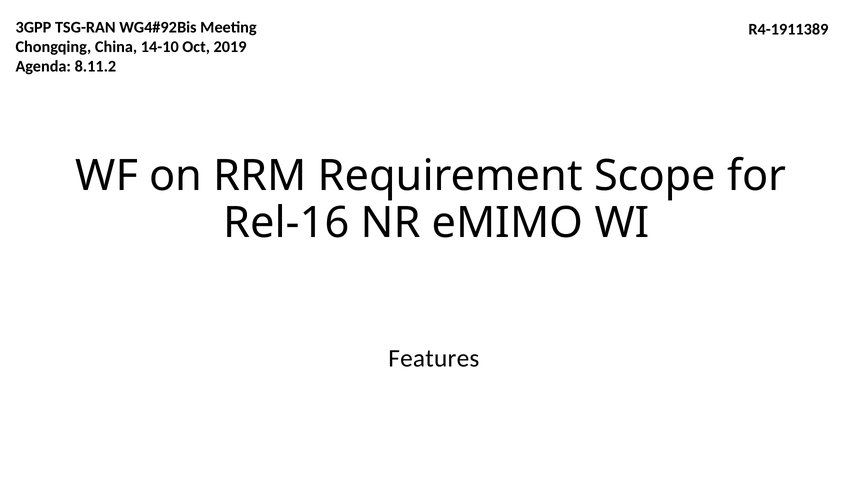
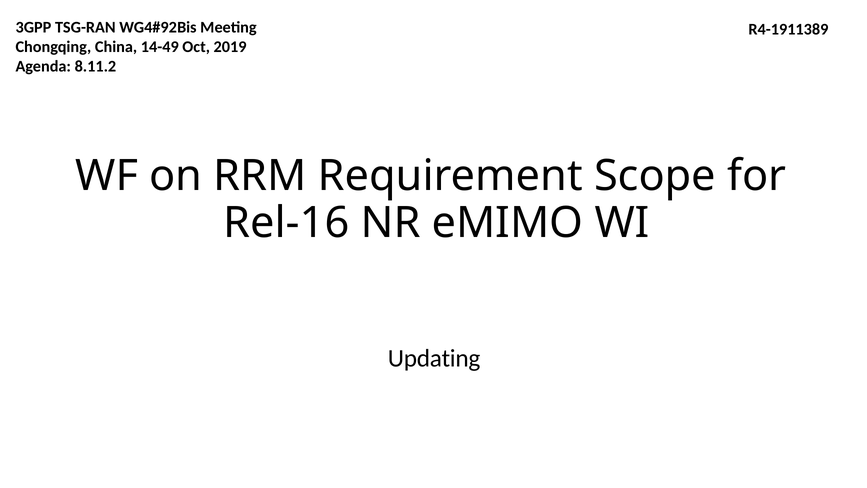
14-10: 14-10 -> 14-49
Features: Features -> Updating
